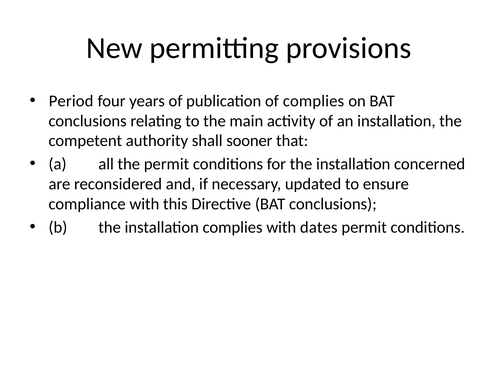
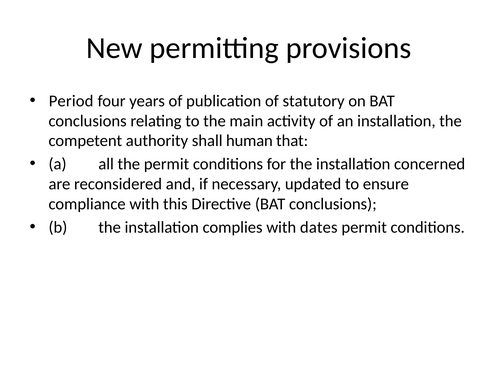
of complies: complies -> statutory
sooner: sooner -> human
